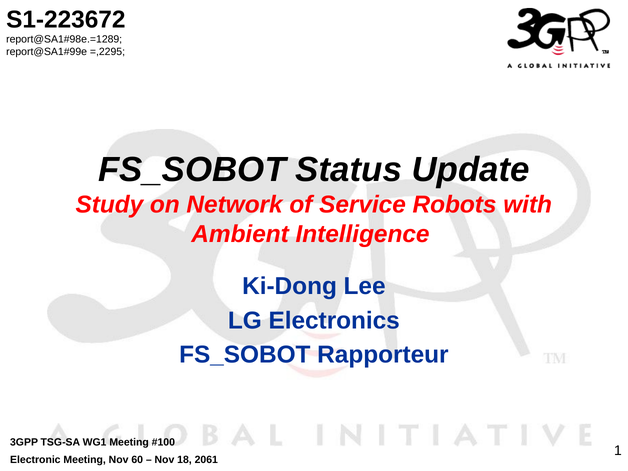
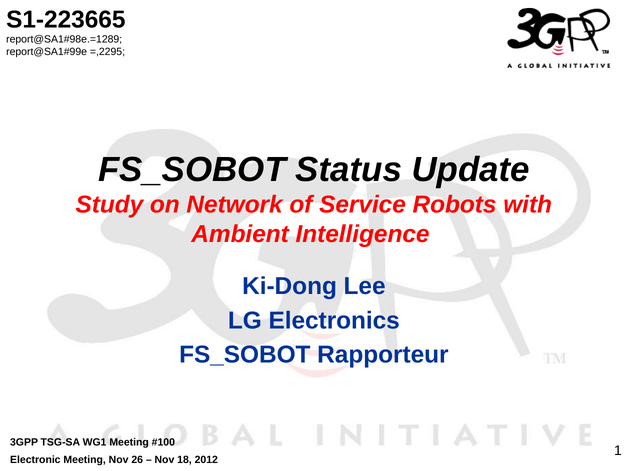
S1-223672: S1-223672 -> S1-223665
60: 60 -> 26
2061: 2061 -> 2012
